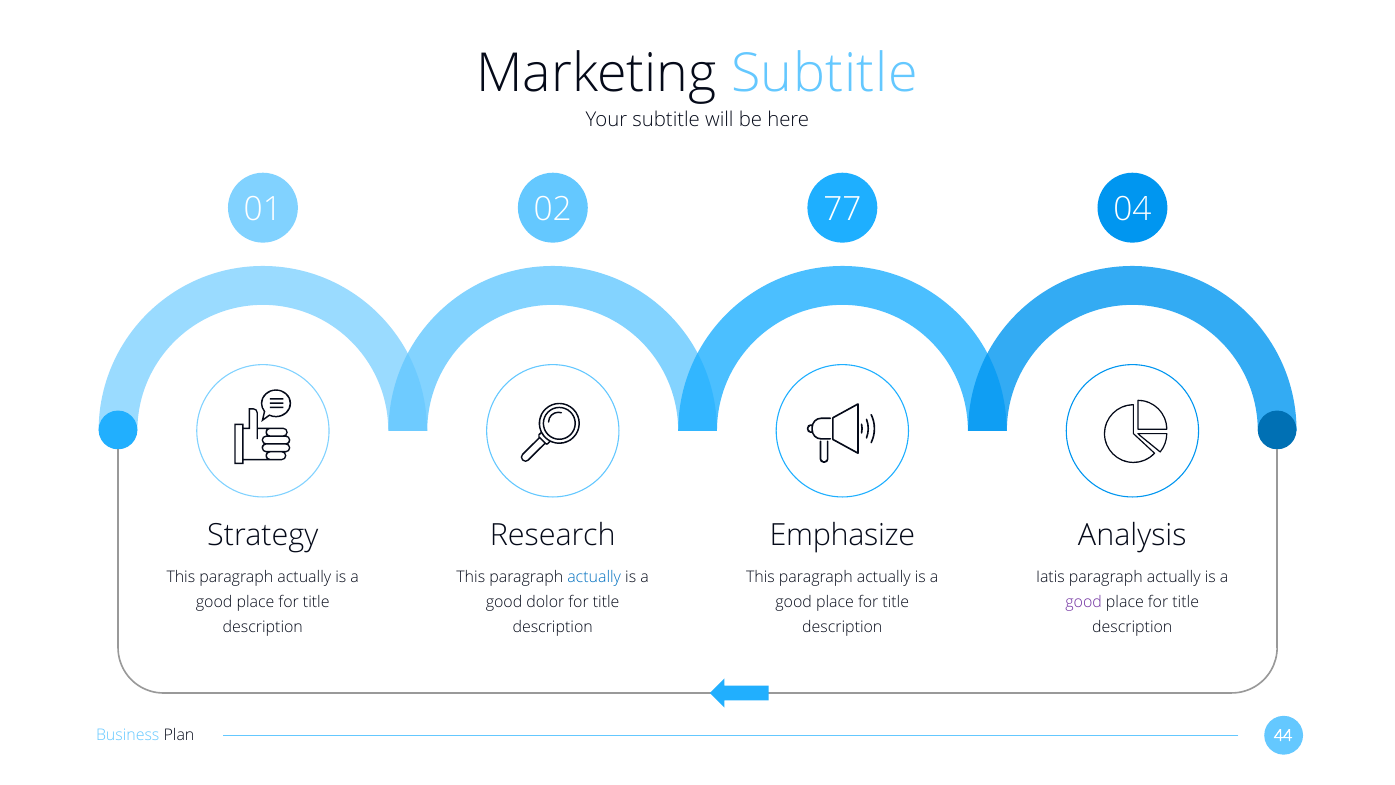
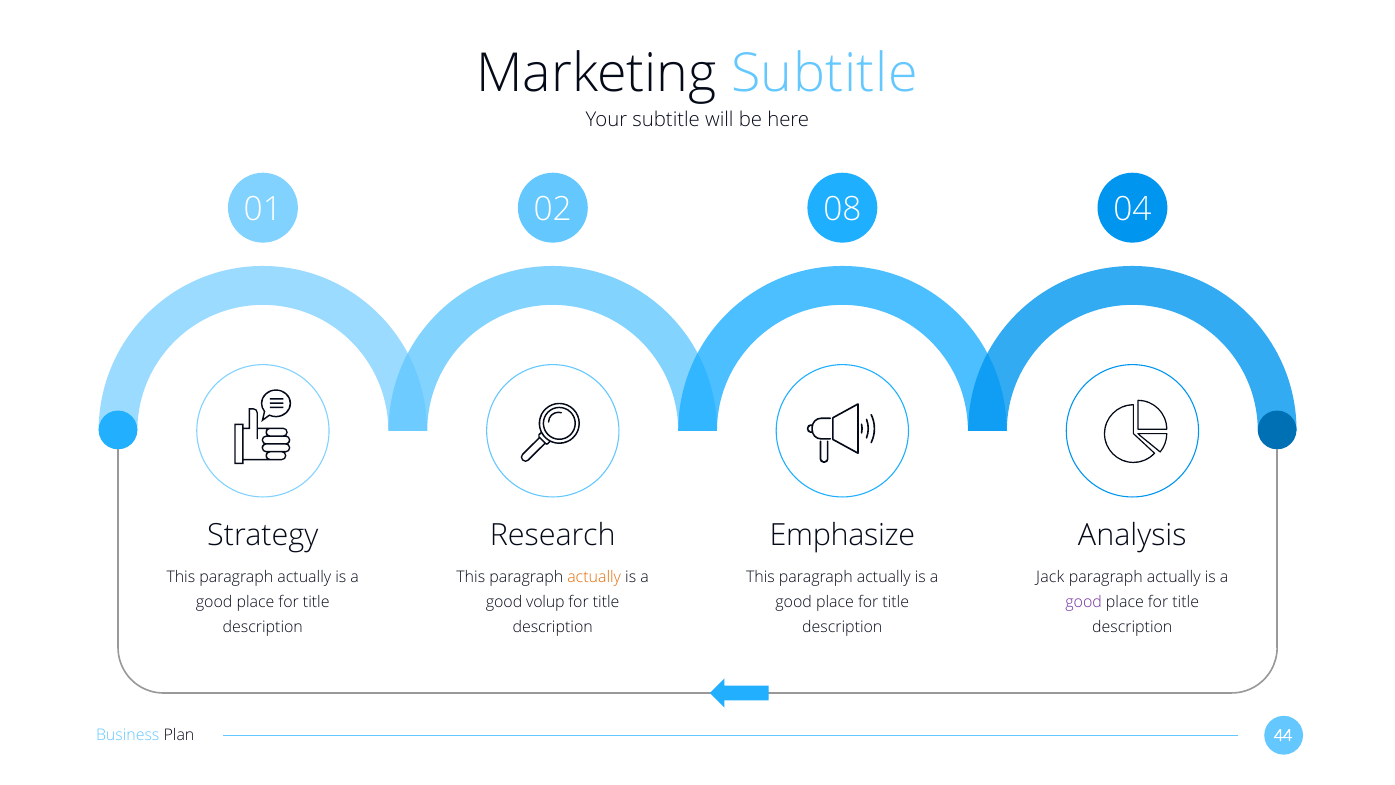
77: 77 -> 08
actually at (594, 577) colour: blue -> orange
Iatis: Iatis -> Jack
dolor: dolor -> volup
